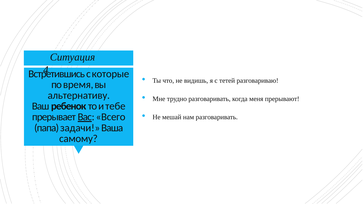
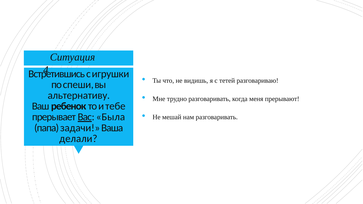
которые: которые -> игрушки
время: время -> спеши
Всего: Всего -> Была
самому: самому -> делали
